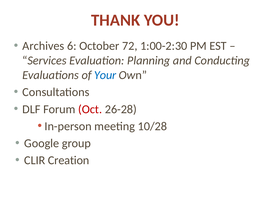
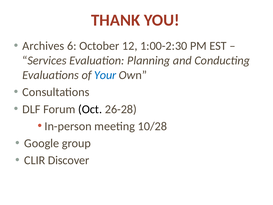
72: 72 -> 12
Oct colour: red -> black
Creation: Creation -> Discover
